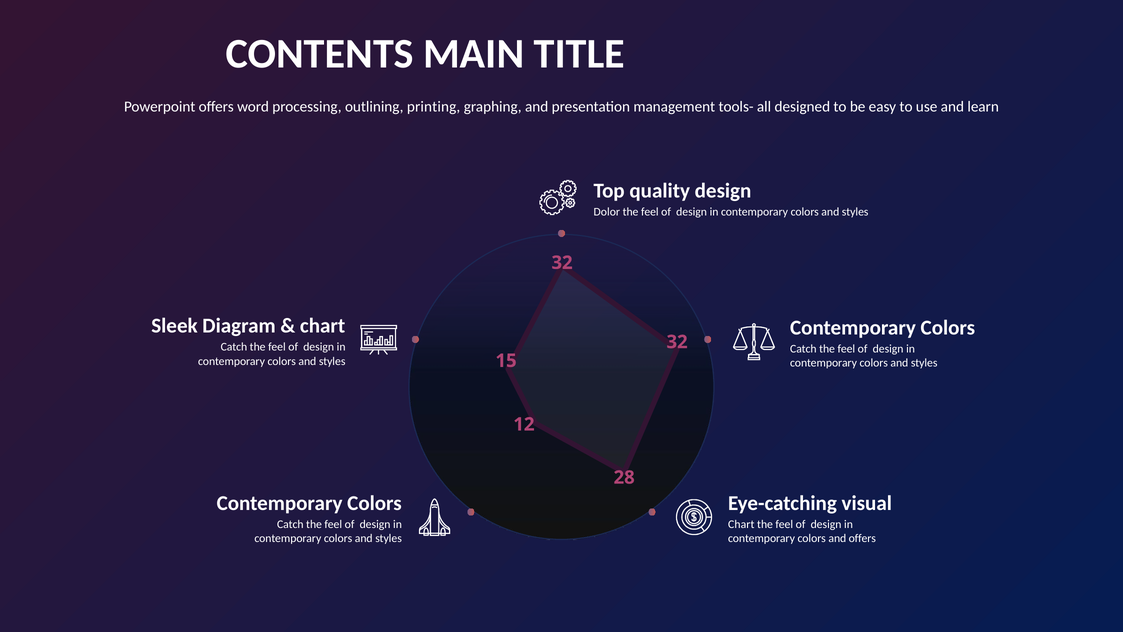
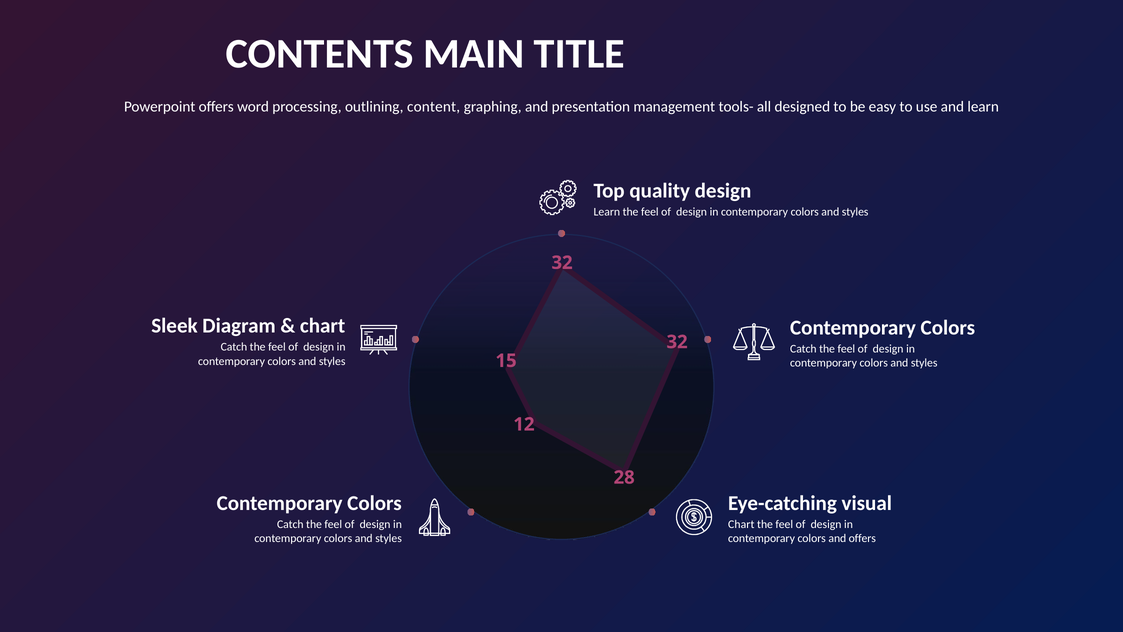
printing: printing -> content
Dolor at (607, 212): Dolor -> Learn
